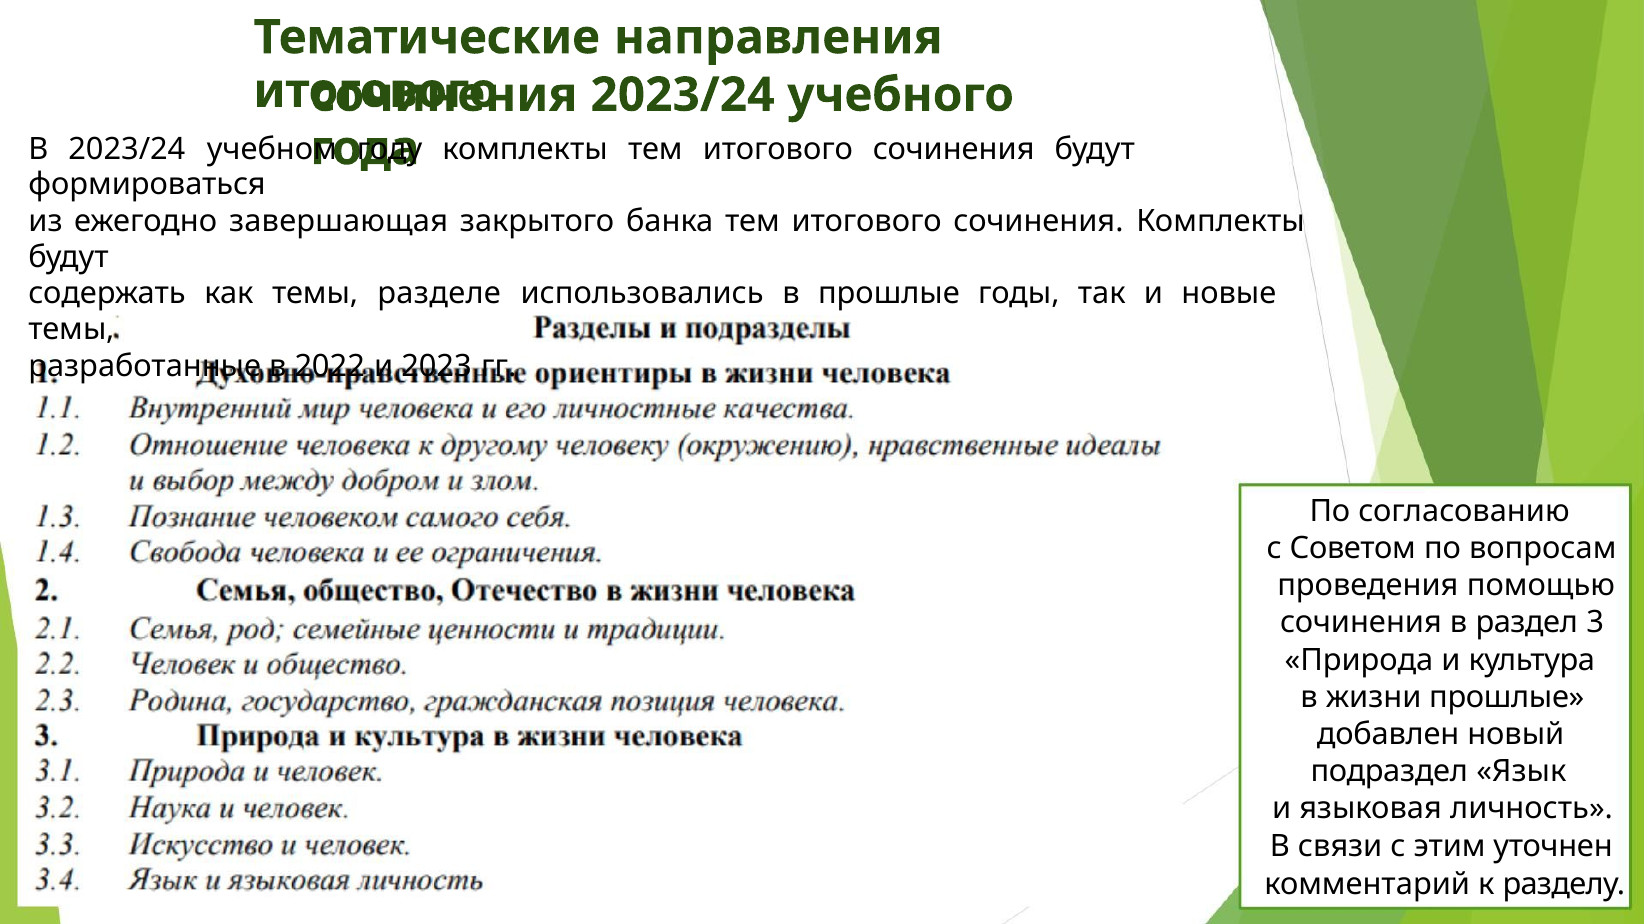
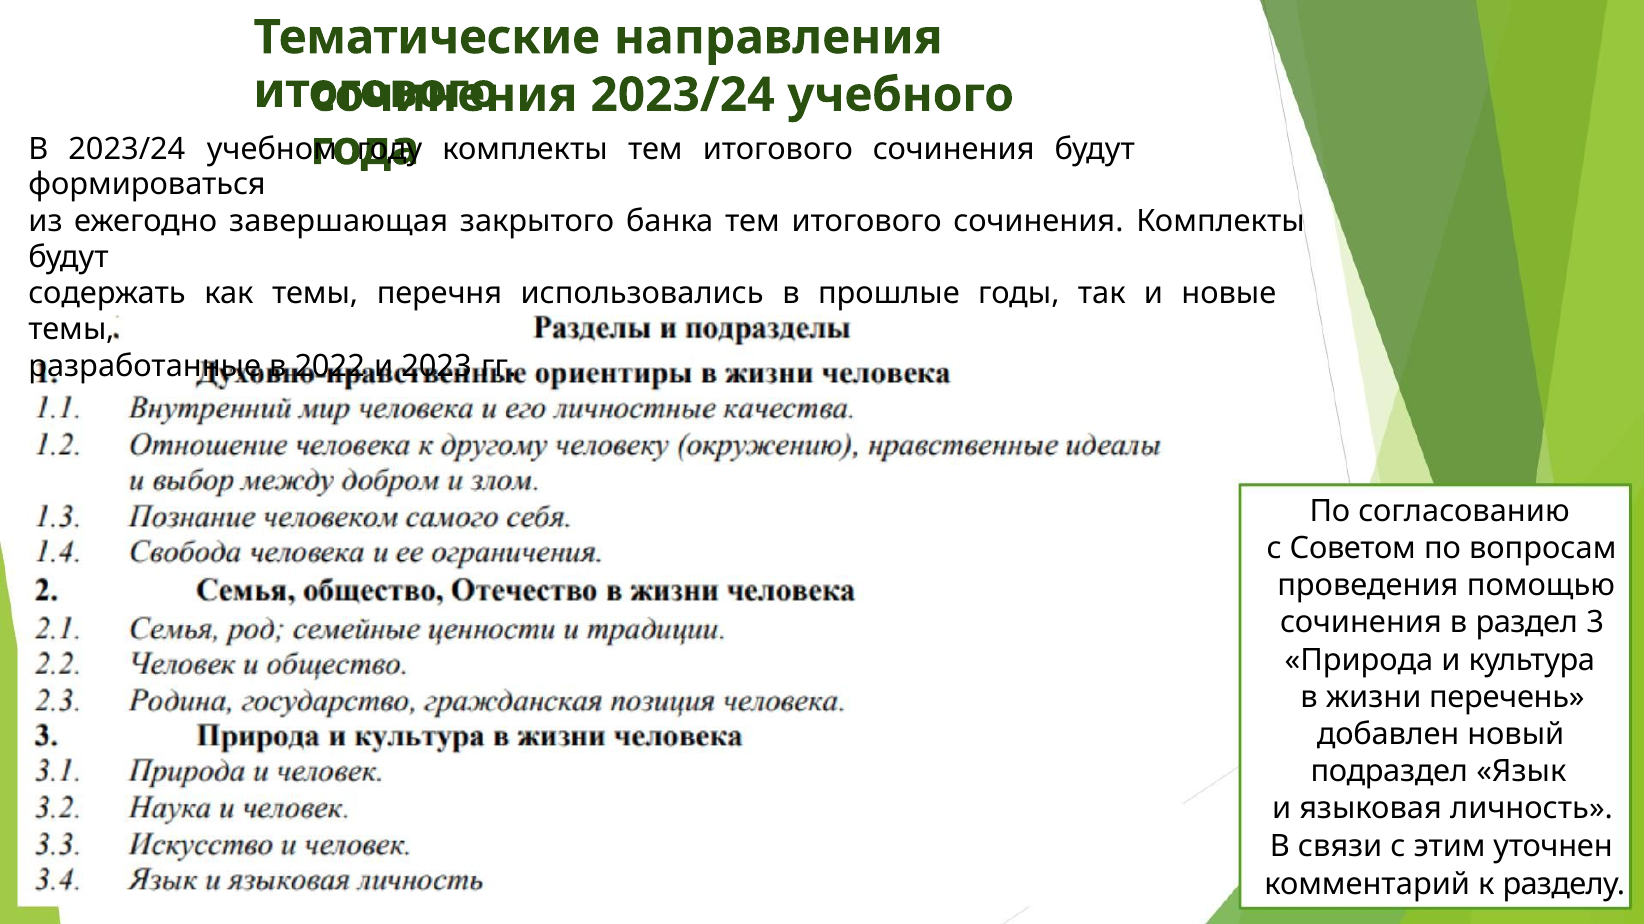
разделе: разделе -> перечня
жизни прошлые: прошлые -> перечень
